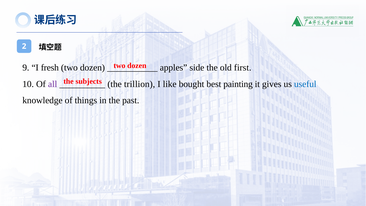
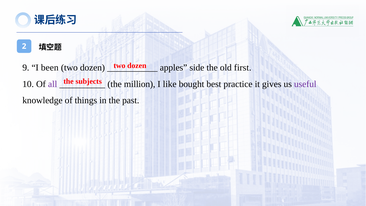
fresh: fresh -> been
trillion: trillion -> million
painting: painting -> practice
useful colour: blue -> purple
